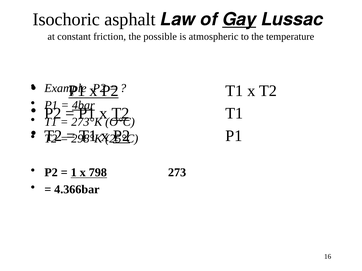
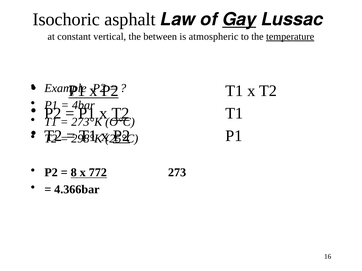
friction: friction -> vertical
possible: possible -> between
temperature underline: none -> present
4bar underline: present -> none
1: 1 -> 8
798: 798 -> 772
